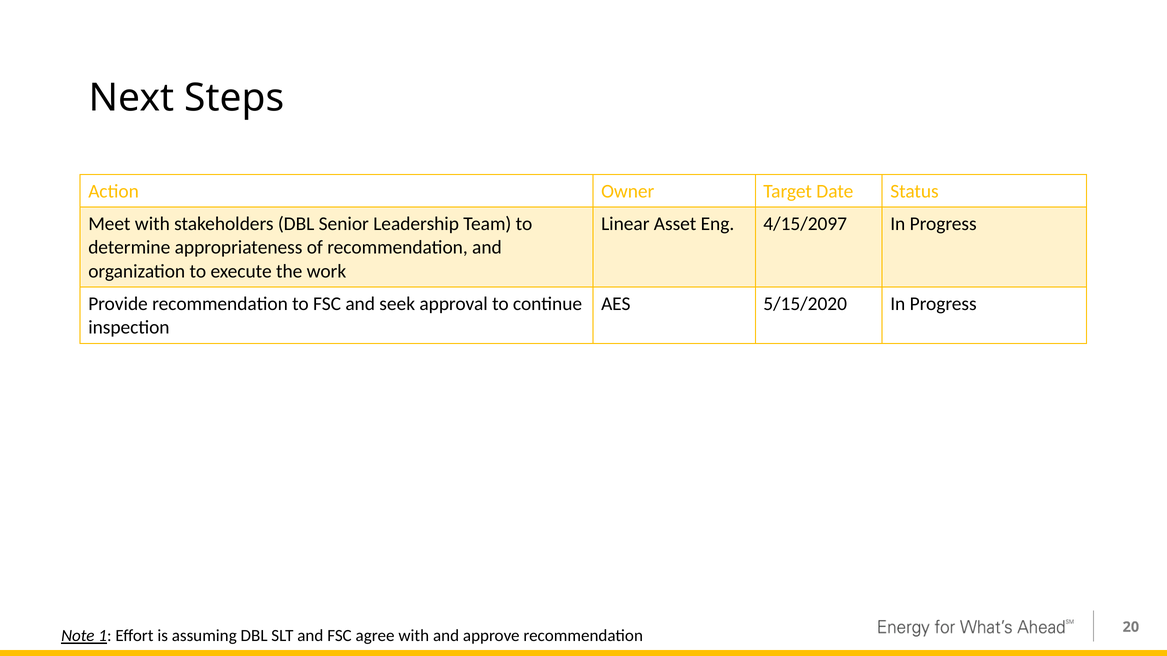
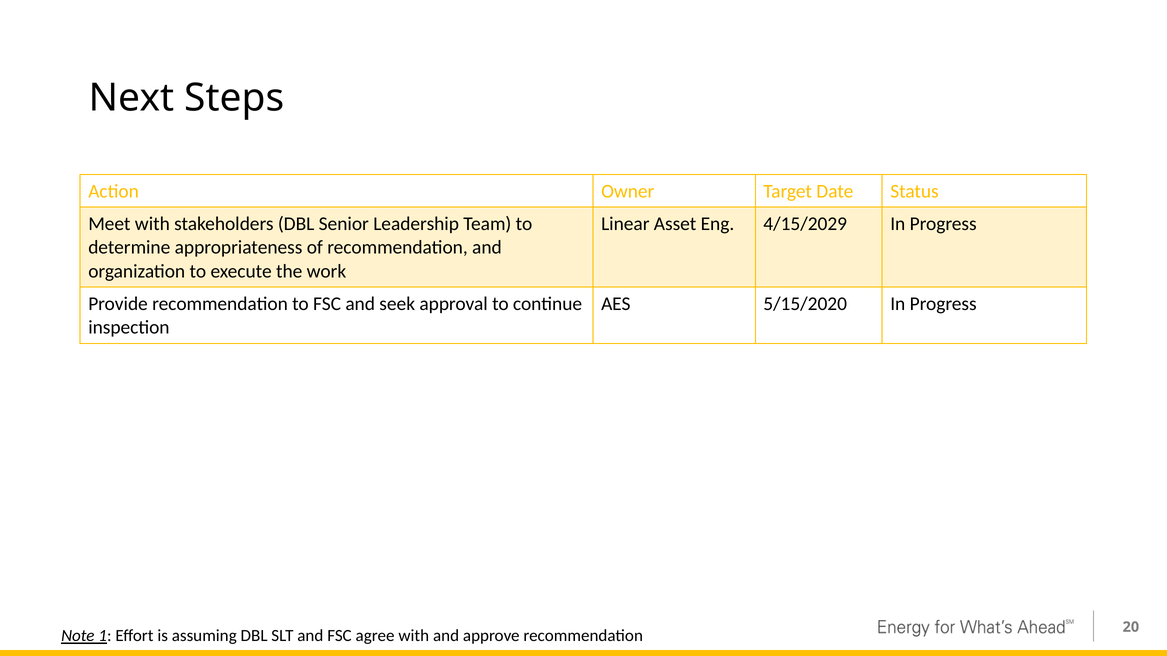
4/15/2097: 4/15/2097 -> 4/15/2029
